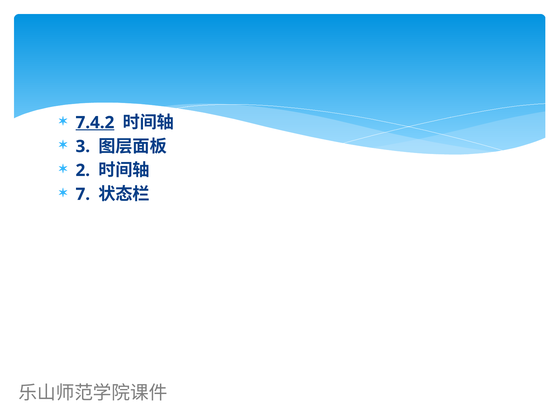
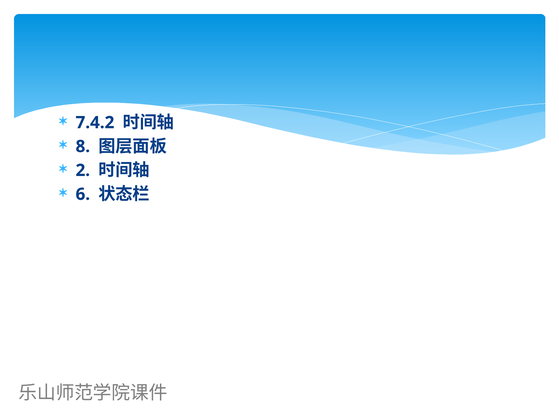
7.4.2 underline: present -> none
3: 3 -> 8
7: 7 -> 6
